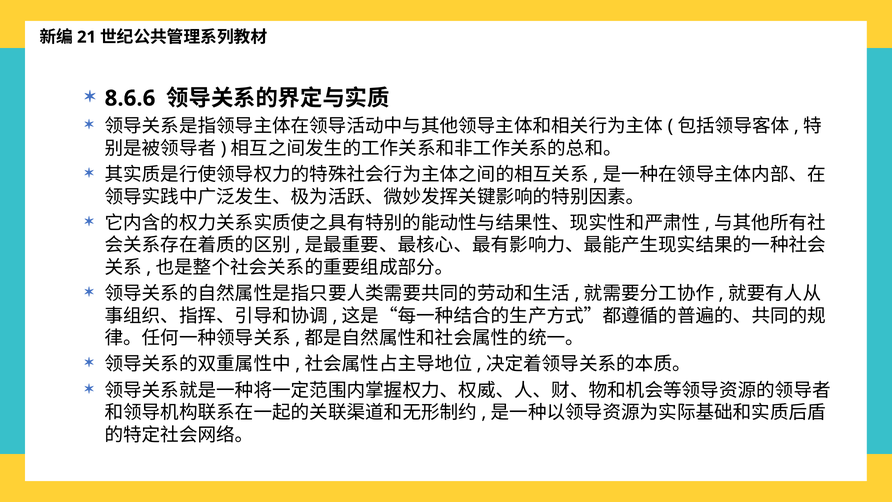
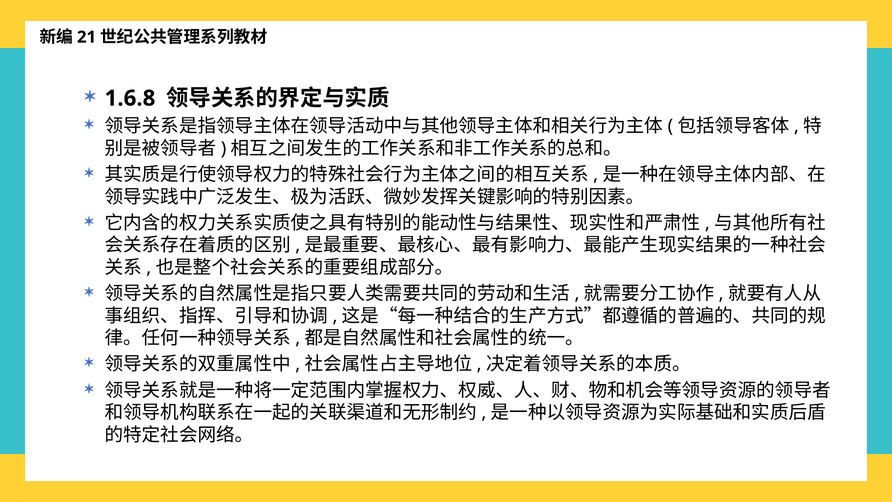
8.6.6: 8.6.6 -> 1.6.8
